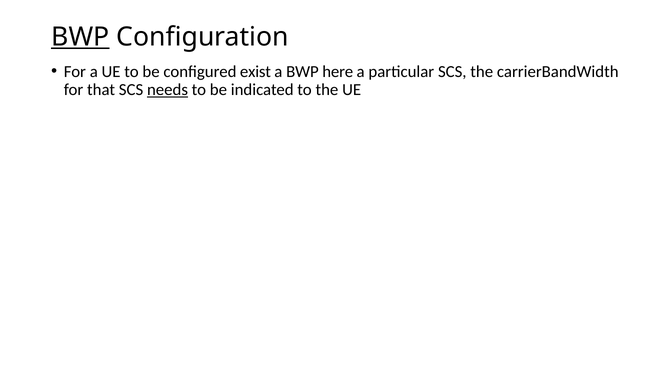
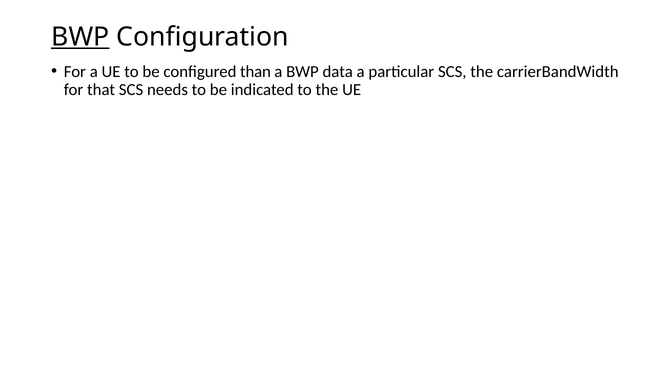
exist: exist -> than
here: here -> data
needs underline: present -> none
